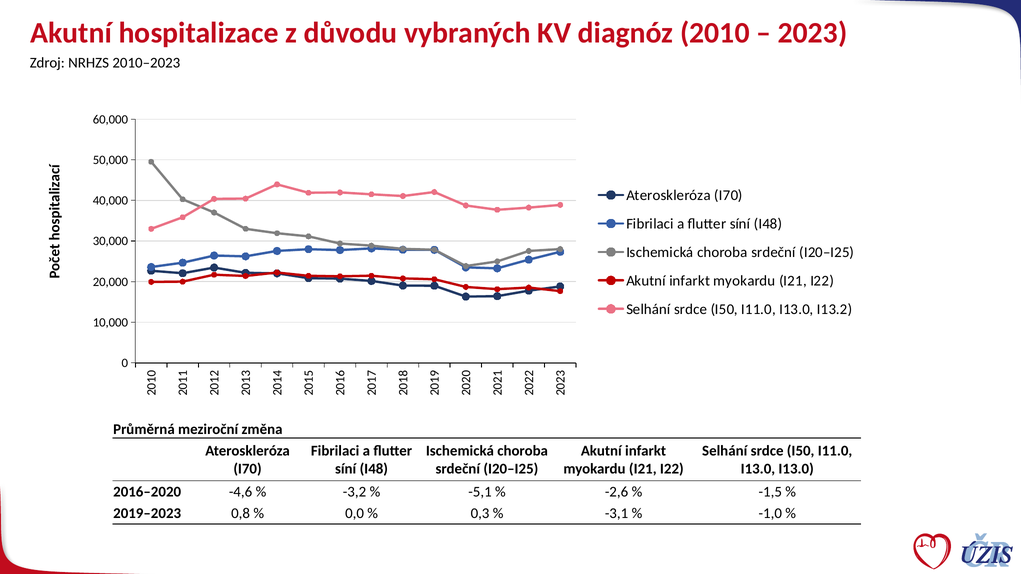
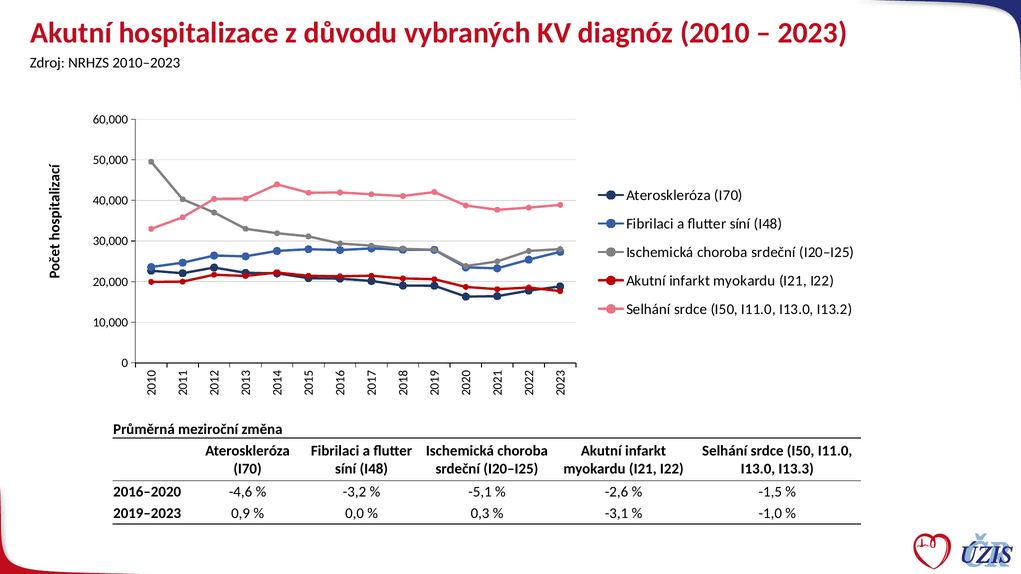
I13.0 I13.0: I13.0 -> I13.3
0,8: 0,8 -> 0,9
